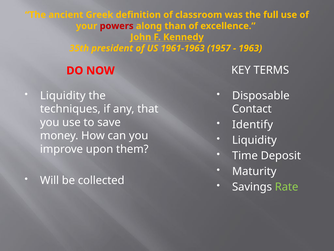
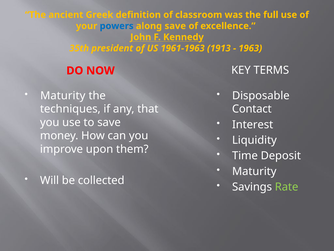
powers colour: red -> blue
along than: than -> save
1957: 1957 -> 1913
Liquidity at (63, 95): Liquidity -> Maturity
Identify: Identify -> Interest
